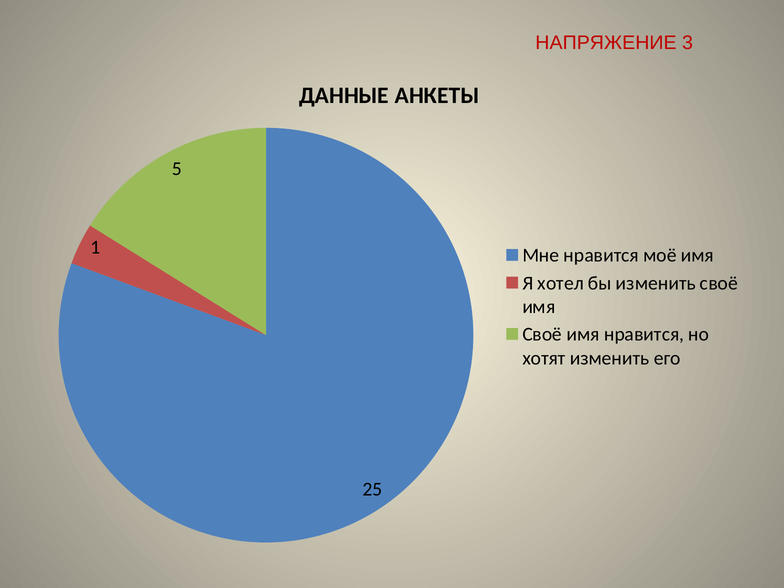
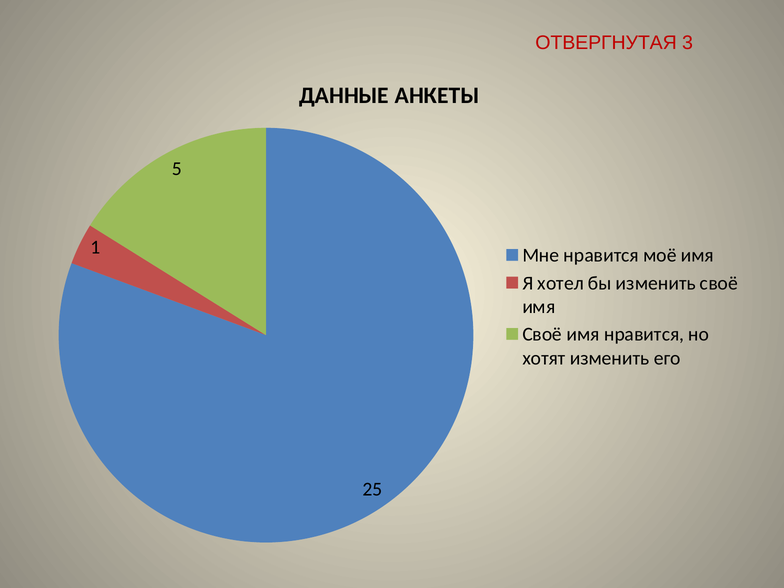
НАПРЯЖЕНИЕ: НАПРЯЖЕНИЕ -> ОТВЕРГНУТАЯ
